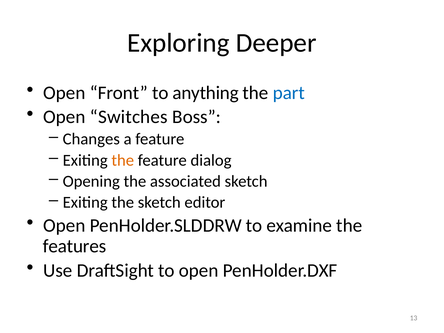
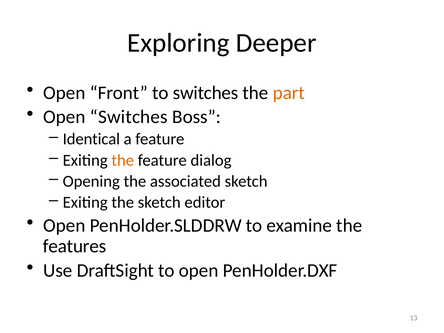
to anything: anything -> switches
part colour: blue -> orange
Changes: Changes -> Identical
